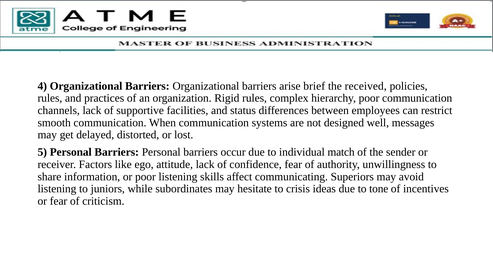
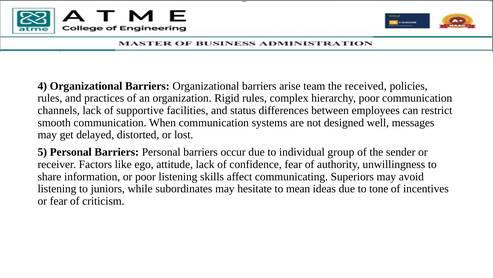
brief: brief -> team
match: match -> group
crisis: crisis -> mean
